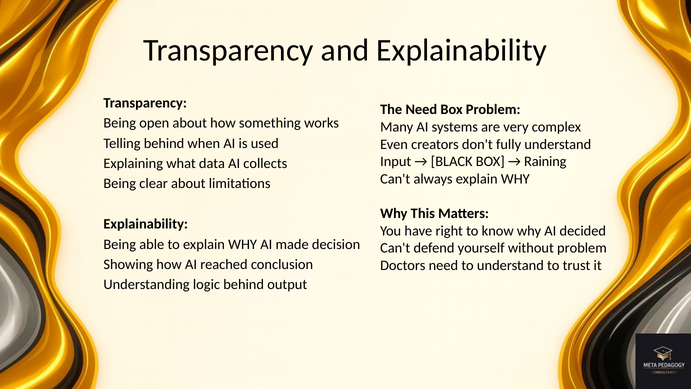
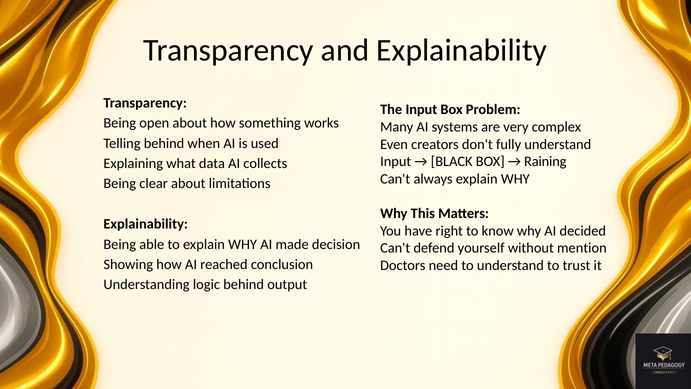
The Need: Need -> Input
without problem: problem -> mention
